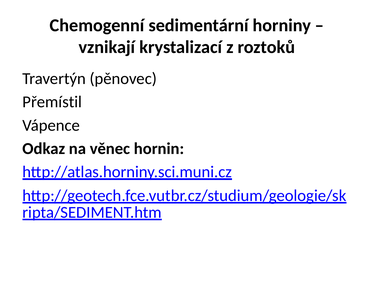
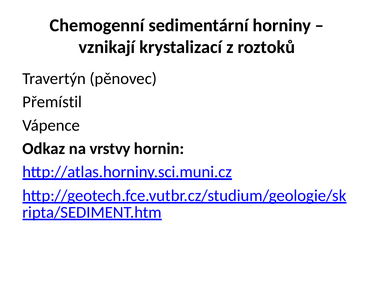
věnec: věnec -> vrstvy
